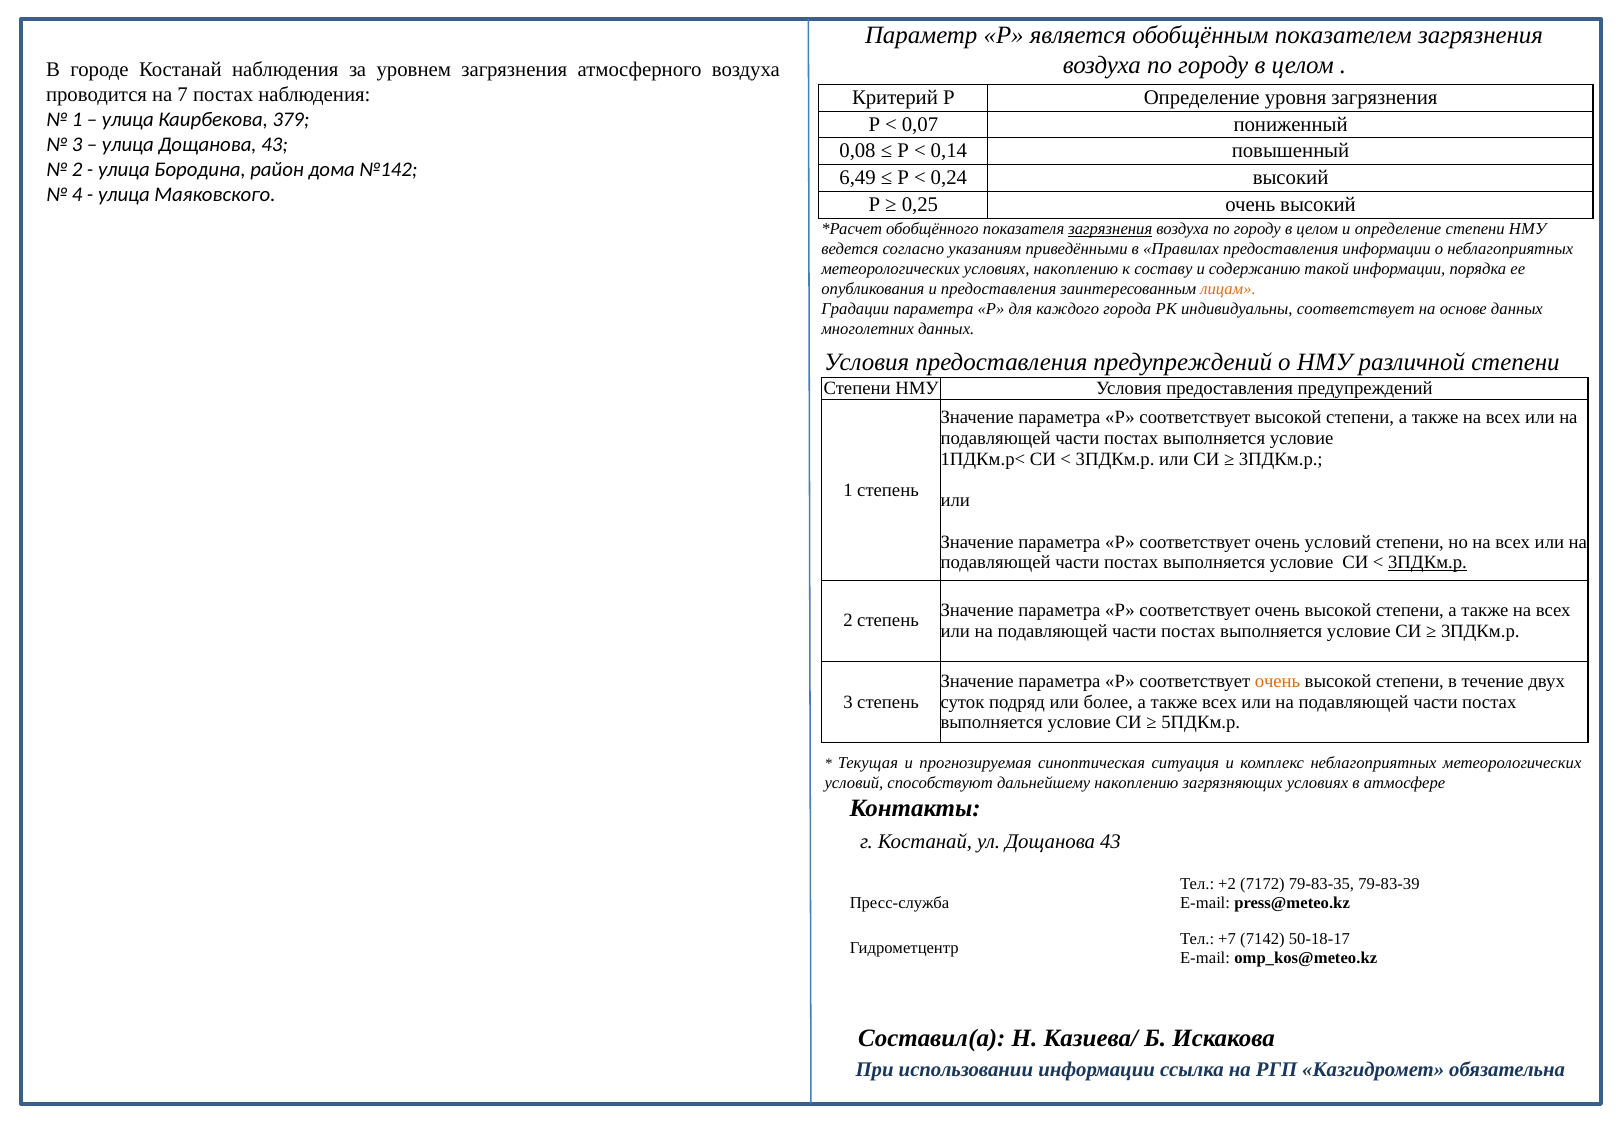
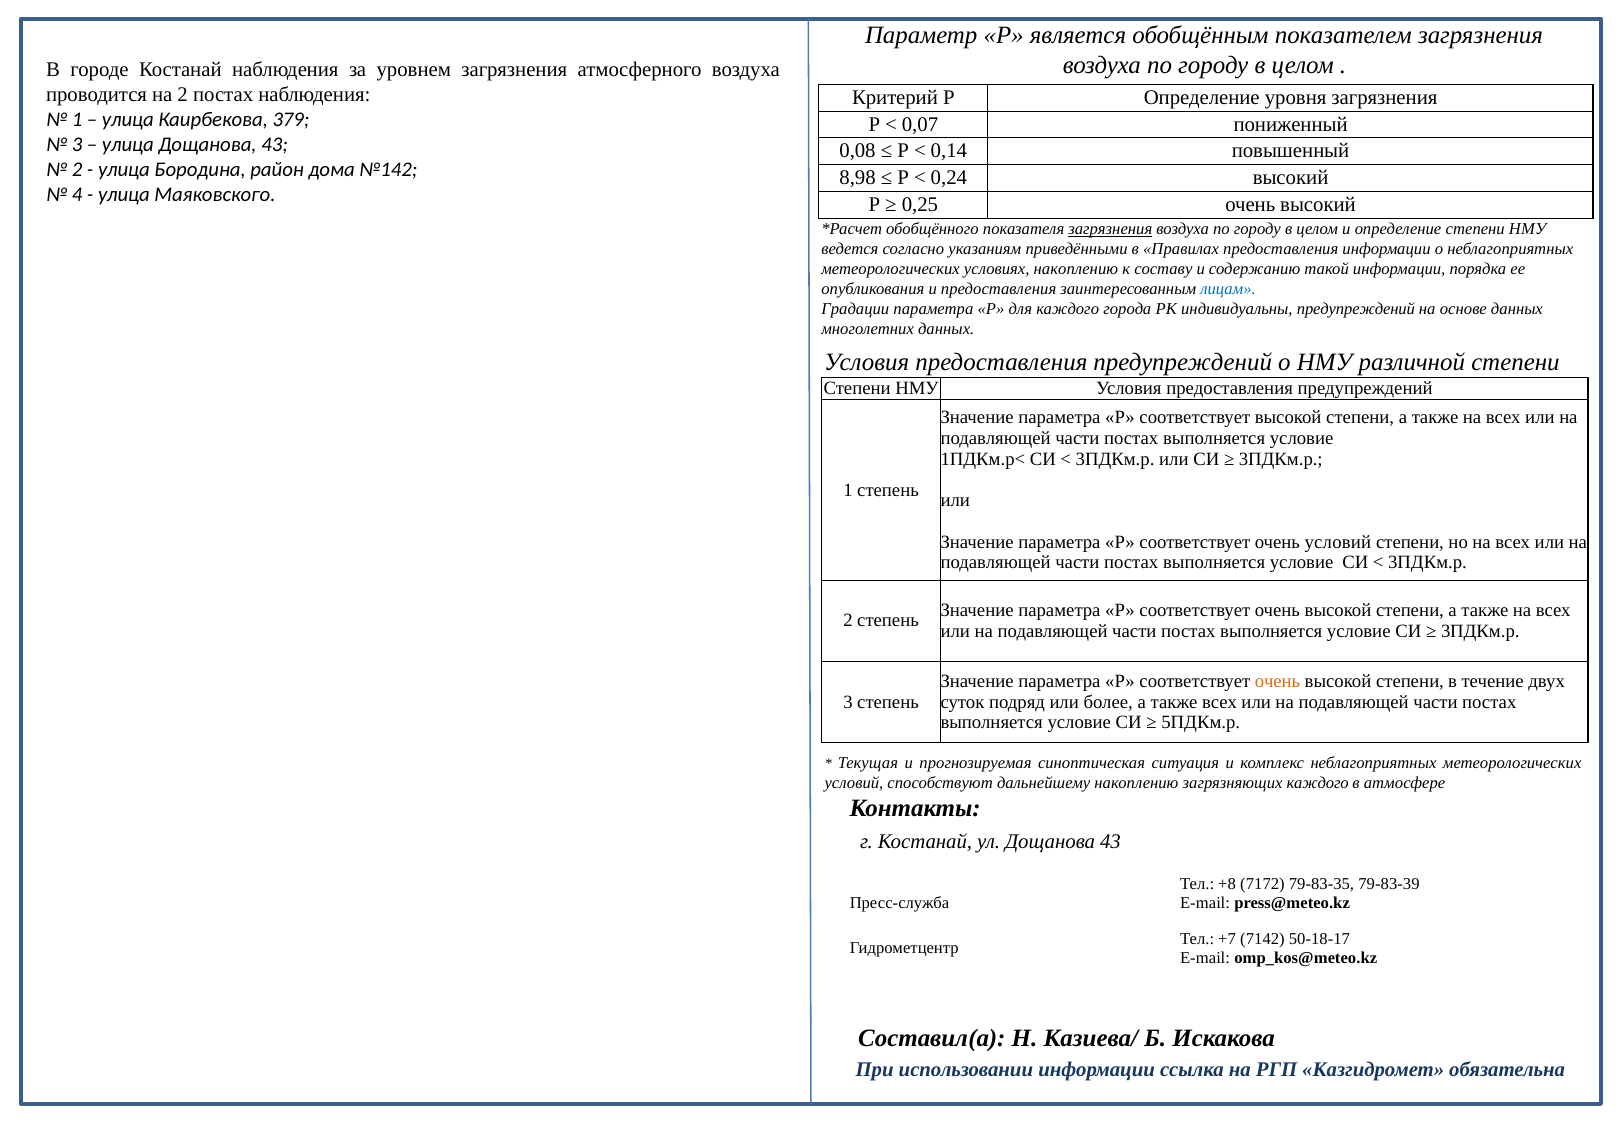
на 7: 7 -> 2
6,49: 6,49 -> 8,98
лицам colour: orange -> blue
индивидуальны соответствует: соответствует -> предупреждений
3ПДКм.р at (1427, 563) underline: present -> none
загрязняющих условиях: условиях -> каждого
+2: +2 -> +8
